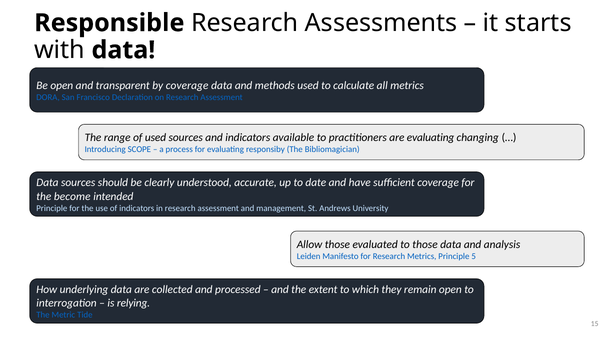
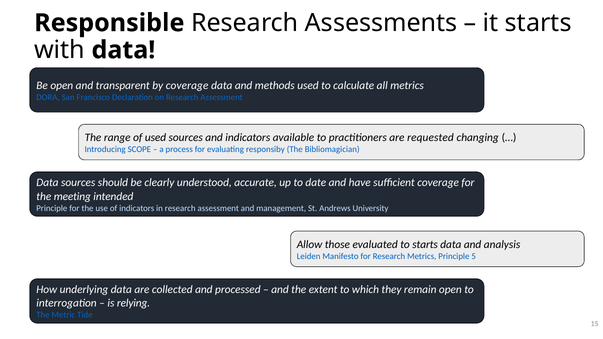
are evaluating: evaluating -> requested
become: become -> meeting
to those: those -> starts
